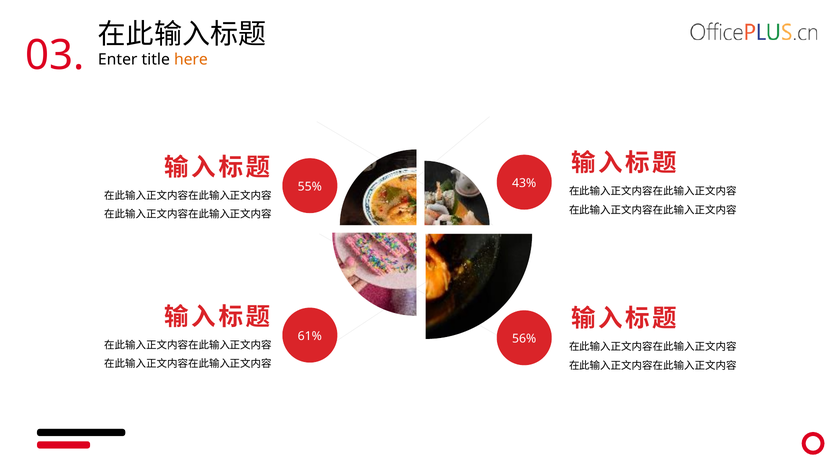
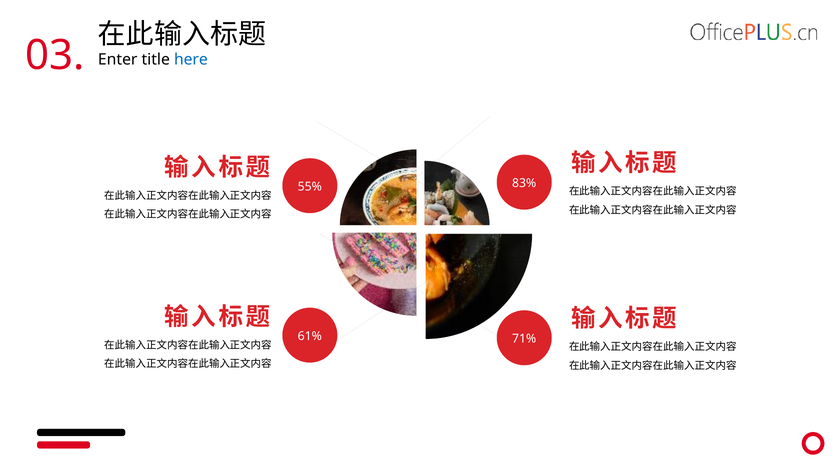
here colour: orange -> blue
43%: 43% -> 83%
56%: 56% -> 71%
